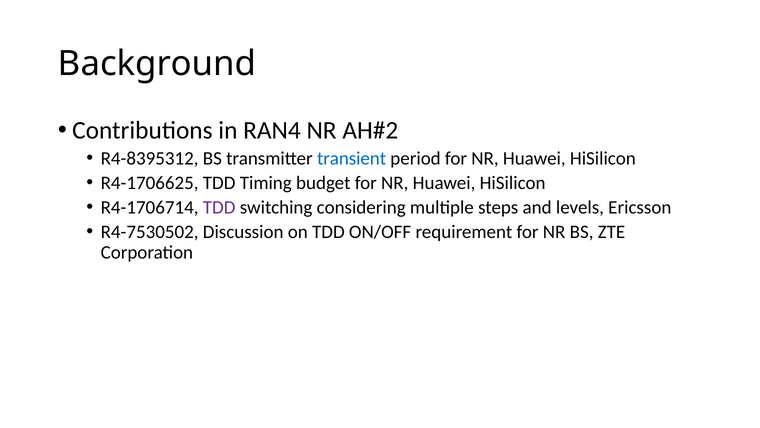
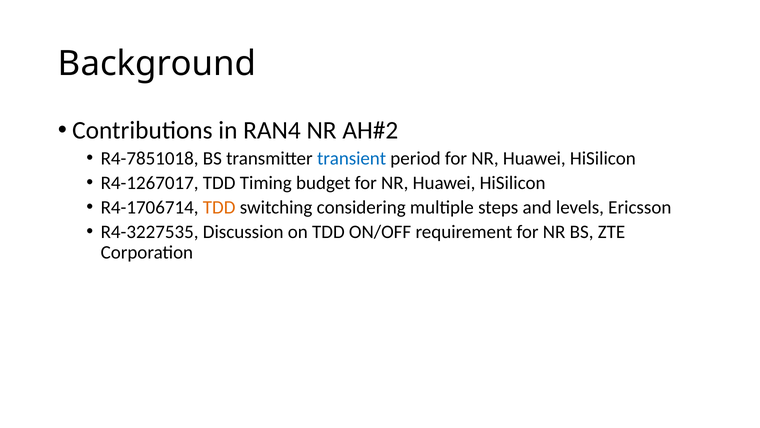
R4-8395312: R4-8395312 -> R4-7851018
R4-1706625: R4-1706625 -> R4-1267017
TDD at (219, 207) colour: purple -> orange
R4-7530502: R4-7530502 -> R4-3227535
